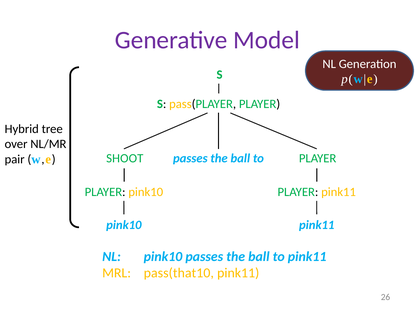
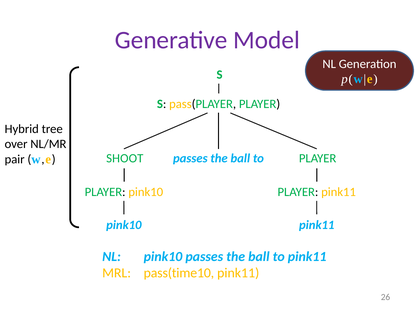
pass(that10: pass(that10 -> pass(time10
